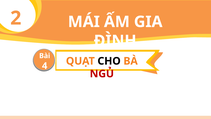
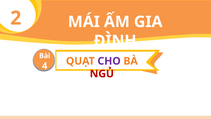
CHO colour: black -> purple
